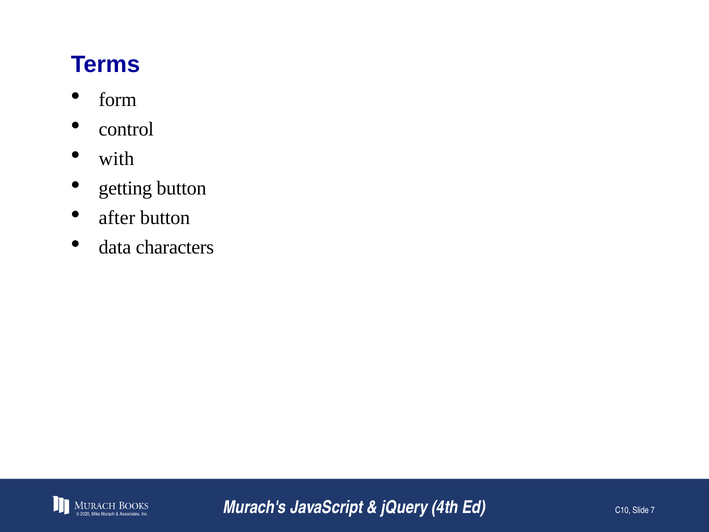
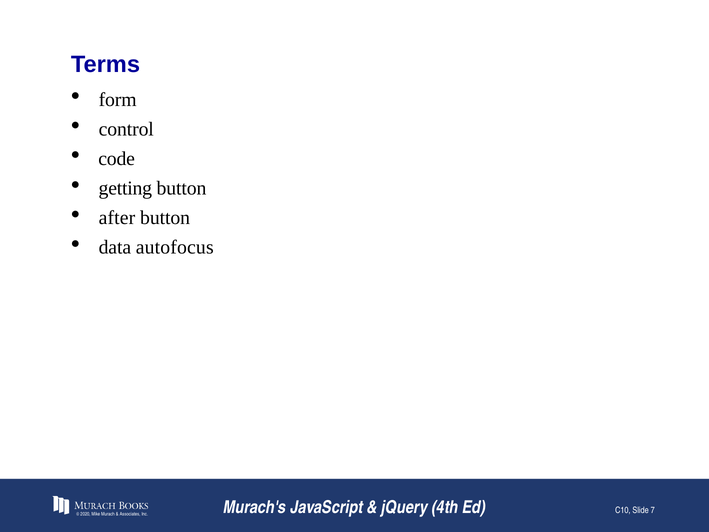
with: with -> code
characters: characters -> autofocus
